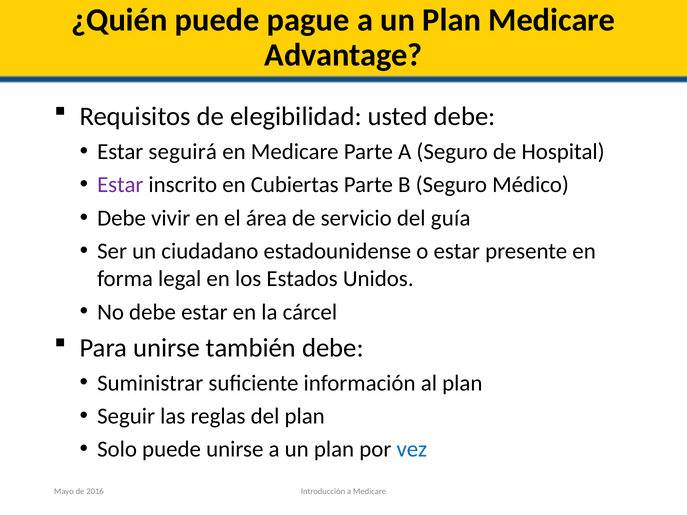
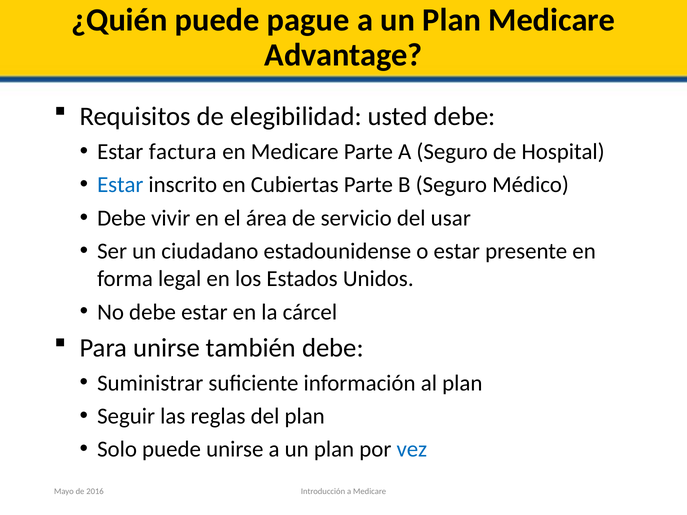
seguirá: seguirá -> factura
Estar at (120, 185) colour: purple -> blue
guía: guía -> usar
